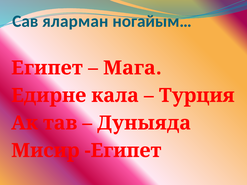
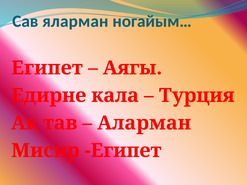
Мага: Мага -> Аягы
Дуныяда: Дуныяда -> Аларман
